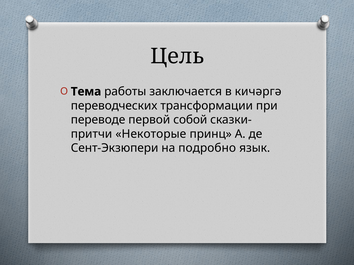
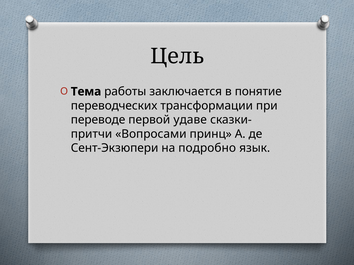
кичәргә: кичәргә -> понятие
собой: собой -> удаве
Некоторые: Некоторые -> Вопросами
